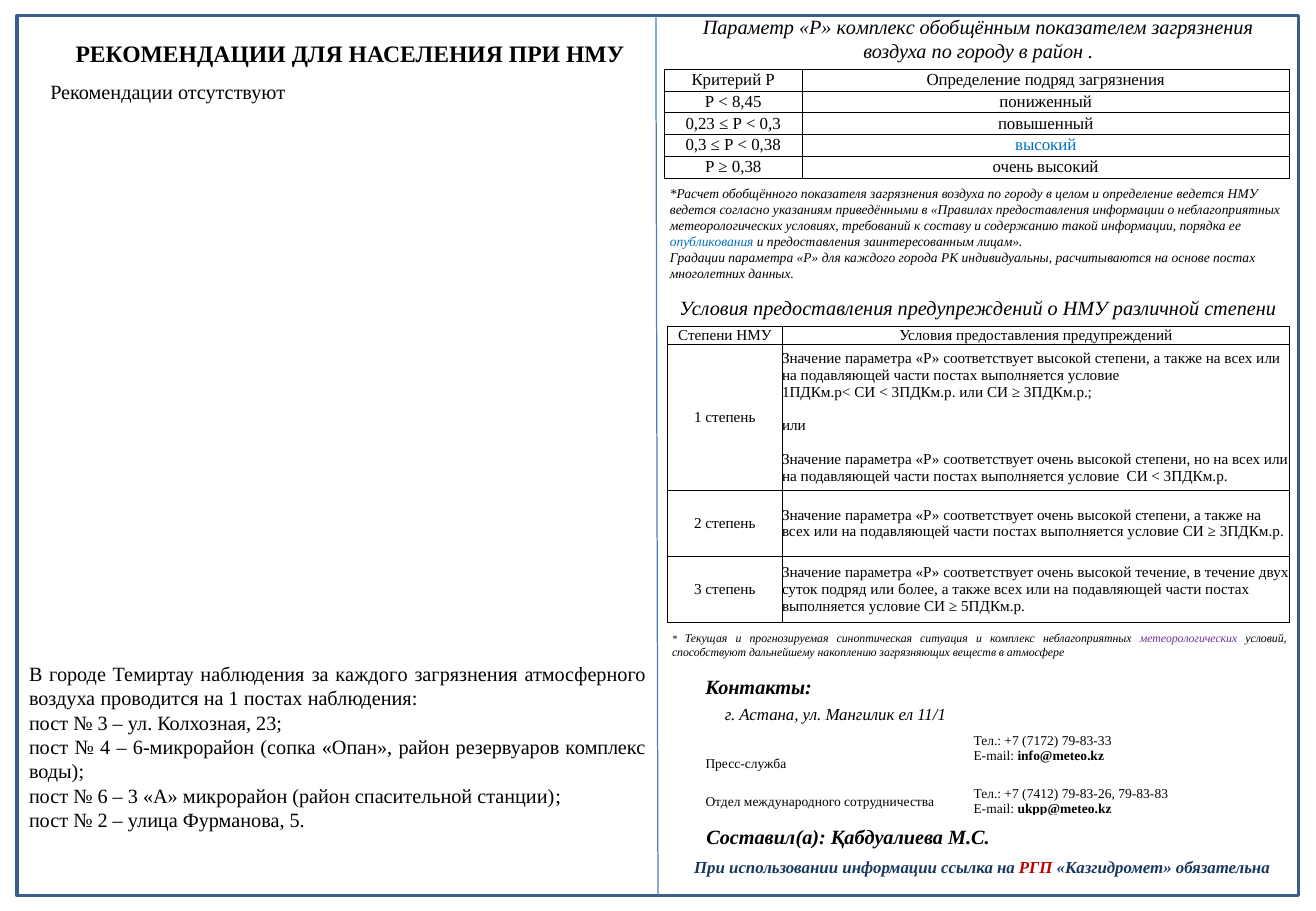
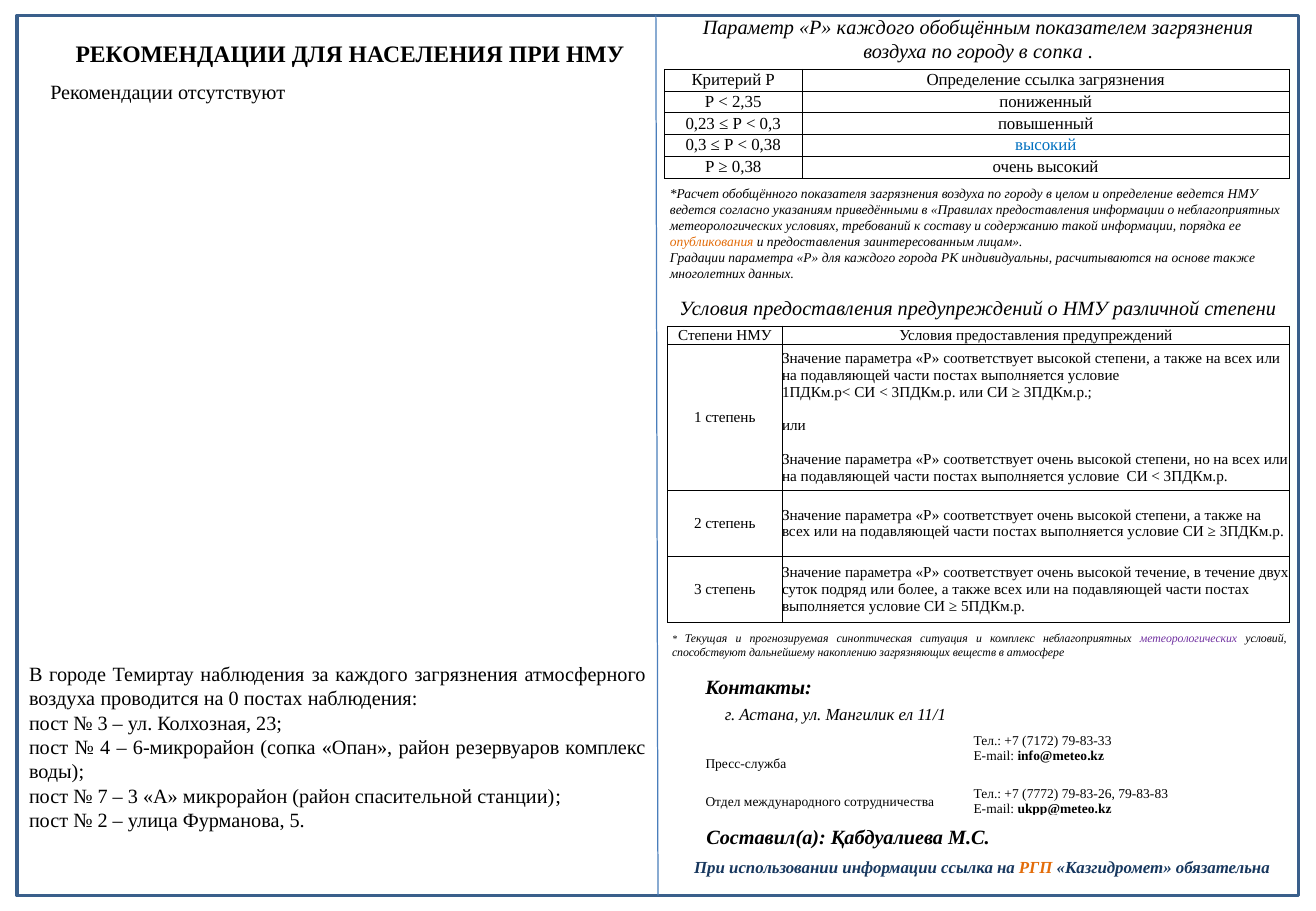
Р комплекс: комплекс -> каждого
в район: район -> сопка
Определение подряд: подряд -> ссылка
8,45: 8,45 -> 2,35
опубликования colour: blue -> orange
основе постах: постах -> также
на 1: 1 -> 0
6: 6 -> 7
7412: 7412 -> 7772
РГП colour: red -> orange
